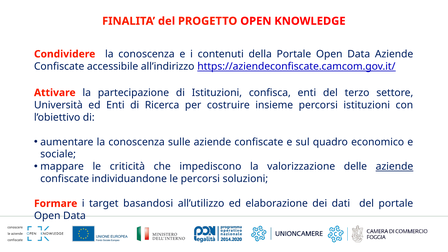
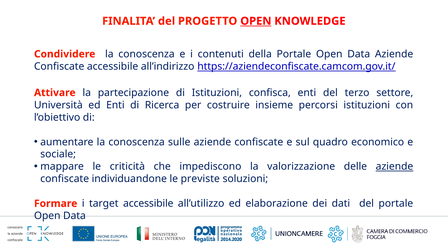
OPEN at (256, 21) underline: none -> present
le percorsi: percorsi -> previste
target basandosi: basandosi -> accessibile
